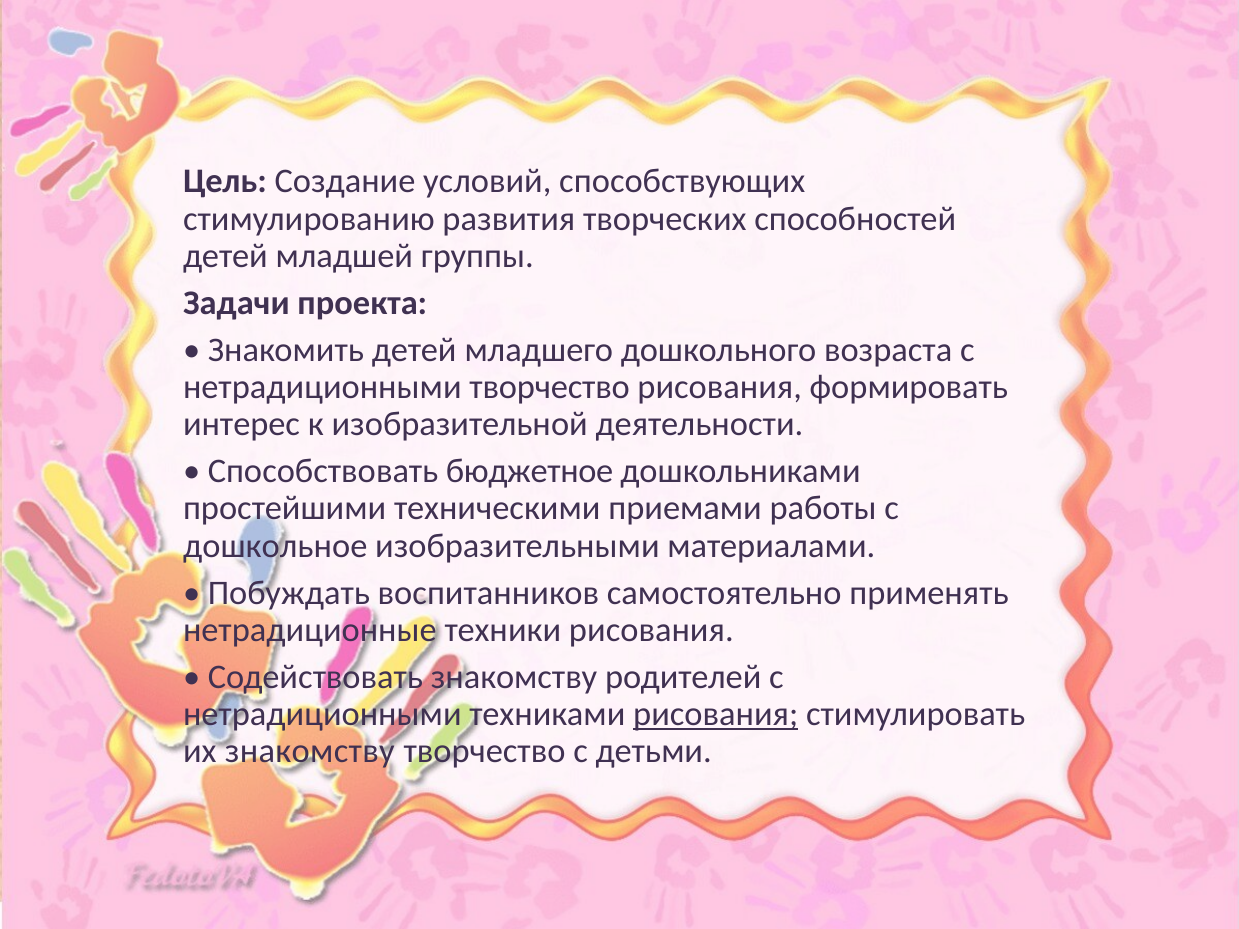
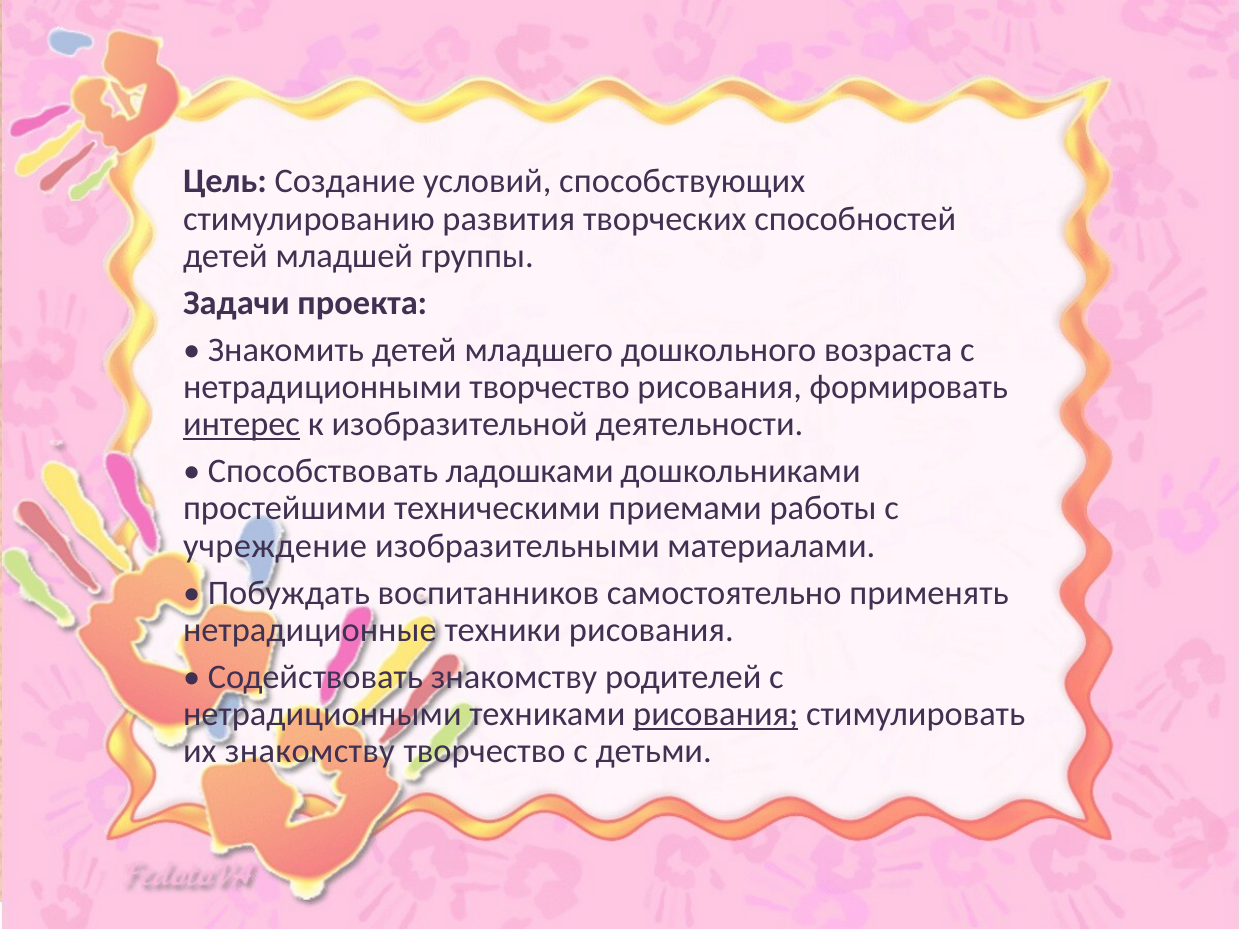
интерес underline: none -> present
бюджетное: бюджетное -> ладошками
дошкольное: дошкольное -> учреждение
